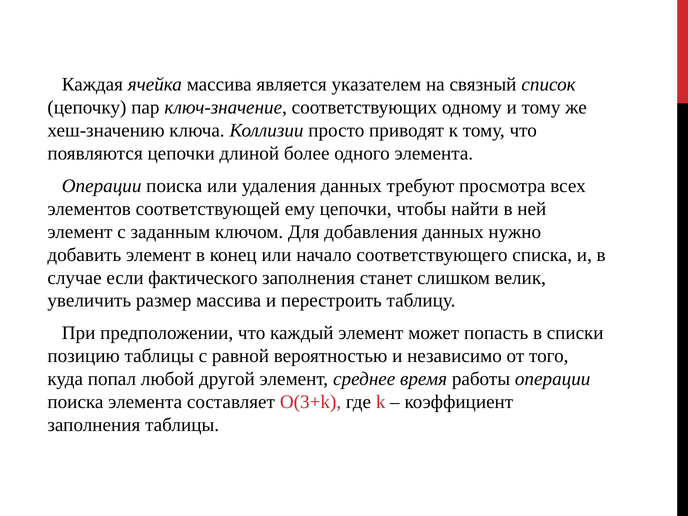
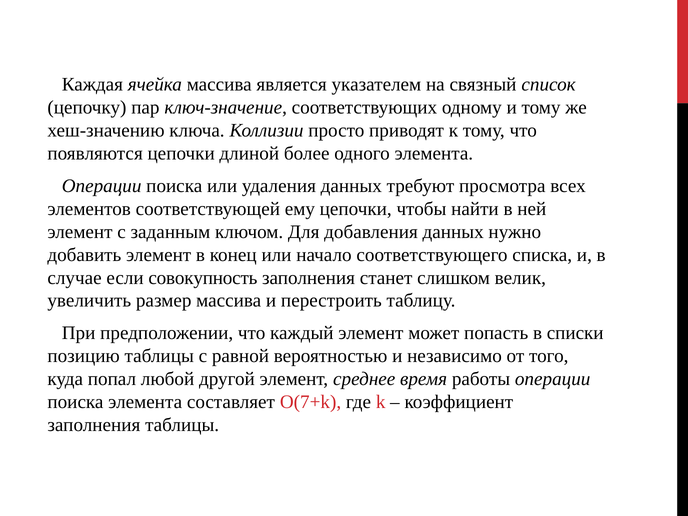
фактического: фактического -> совокупность
O(3+k: O(3+k -> O(7+k
